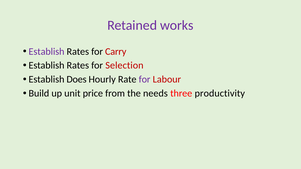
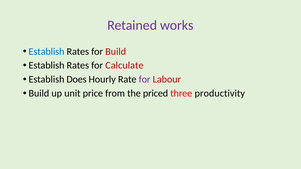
Establish at (47, 52) colour: purple -> blue
for Carry: Carry -> Build
Selection: Selection -> Calculate
needs: needs -> priced
